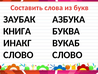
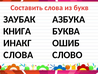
ВУКАБ: ВУКАБ -> ОШИБ
СЛОВО at (18, 55): СЛОВО -> СЛОВА
